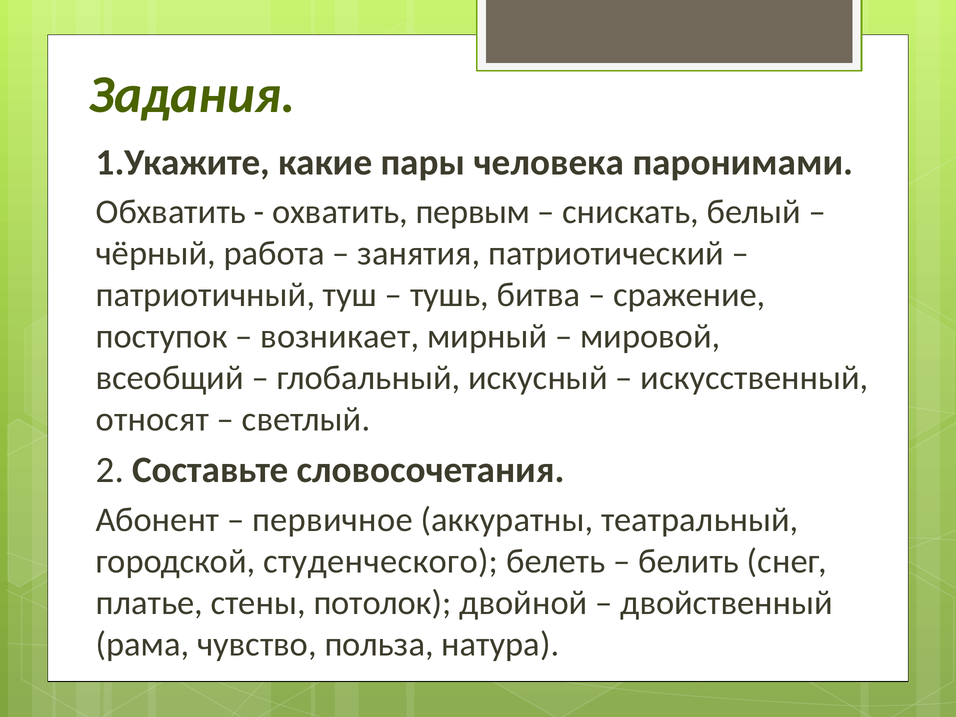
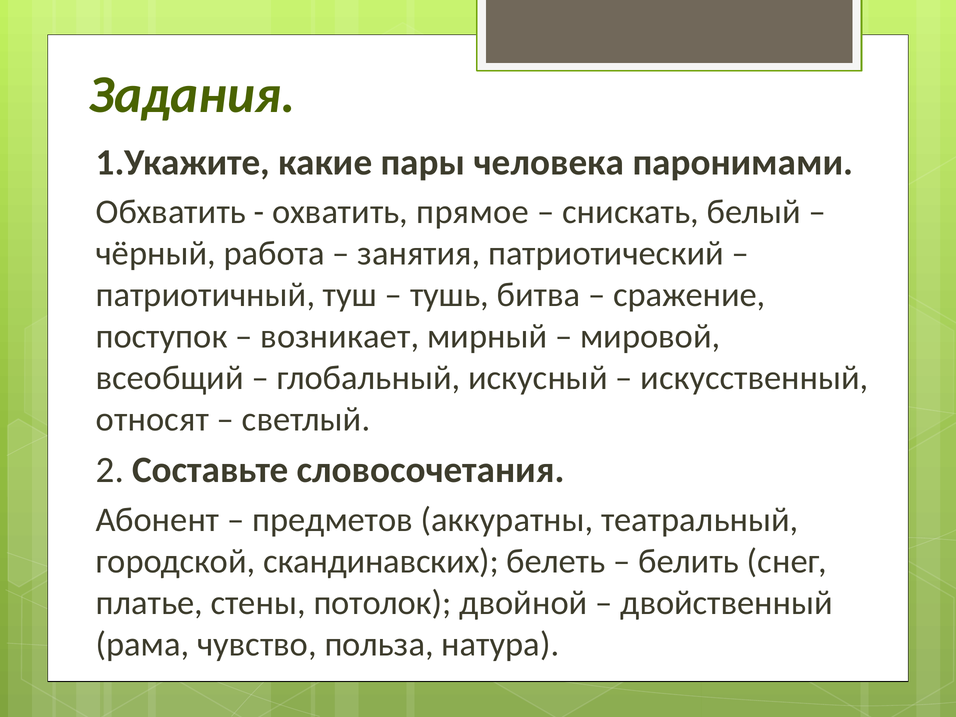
первым: первым -> прямое
первичное: первичное -> предметов
студенческого: студенческого -> скандинавских
